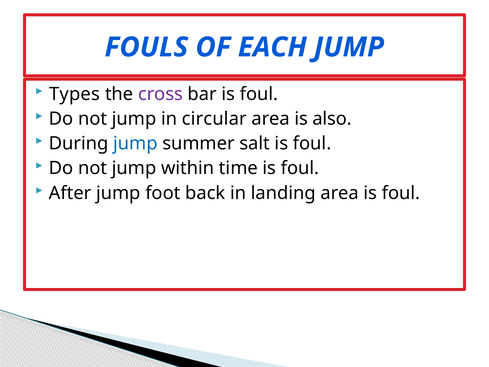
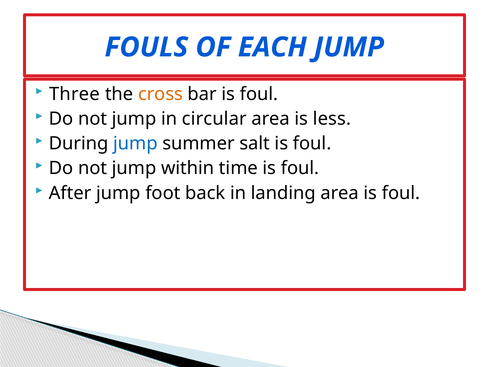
Types: Types -> Three
cross colour: purple -> orange
also: also -> less
